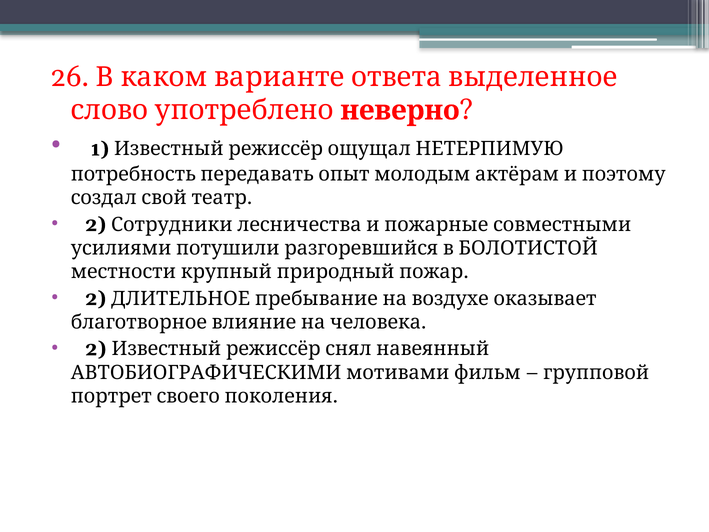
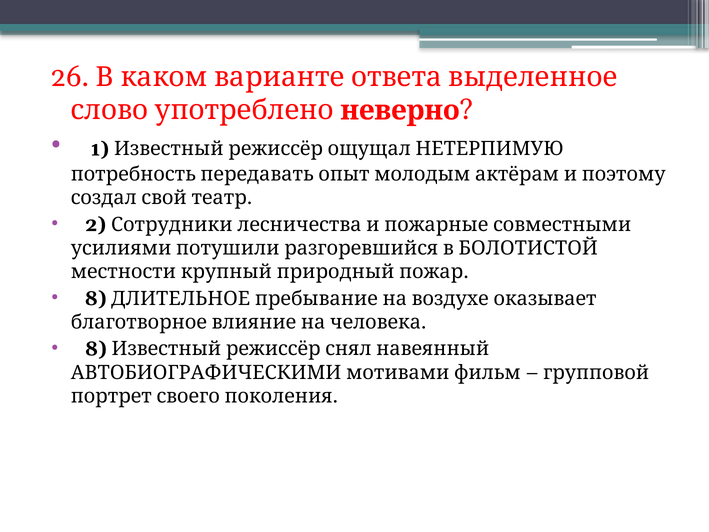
2 at (96, 298): 2 -> 8
2 at (96, 349): 2 -> 8
